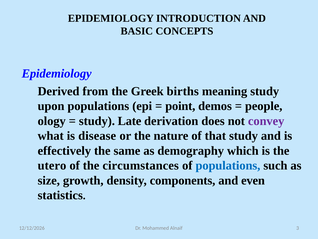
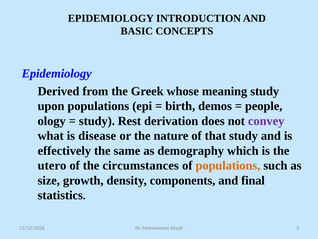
births: births -> whose
point: point -> birth
Late: Late -> Rest
populations at (228, 165) colour: blue -> orange
even: even -> final
